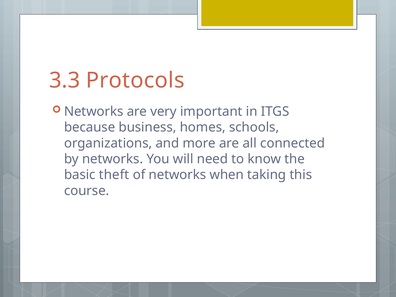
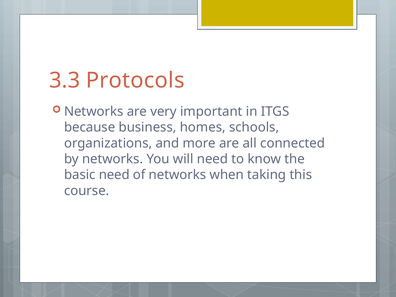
basic theft: theft -> need
